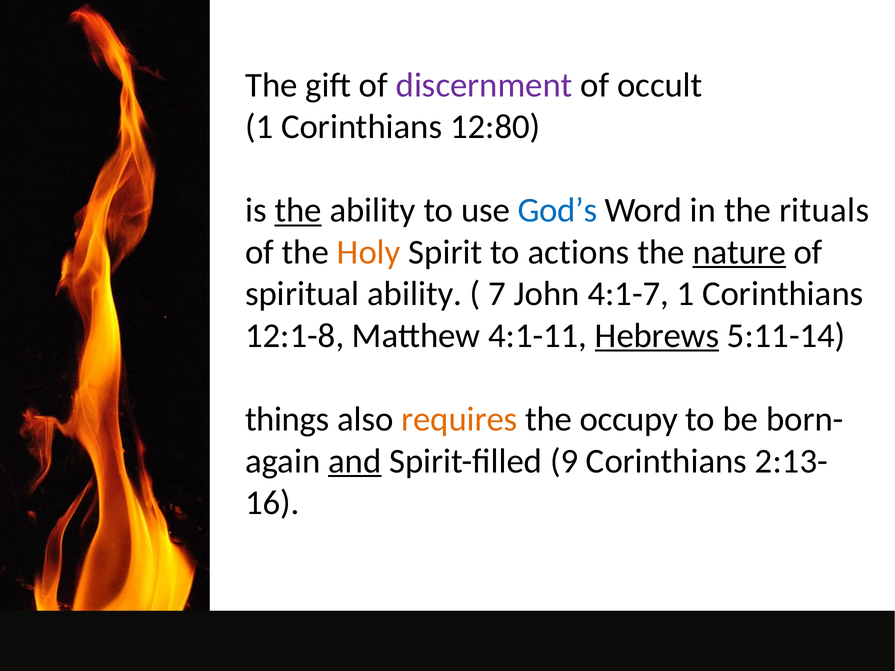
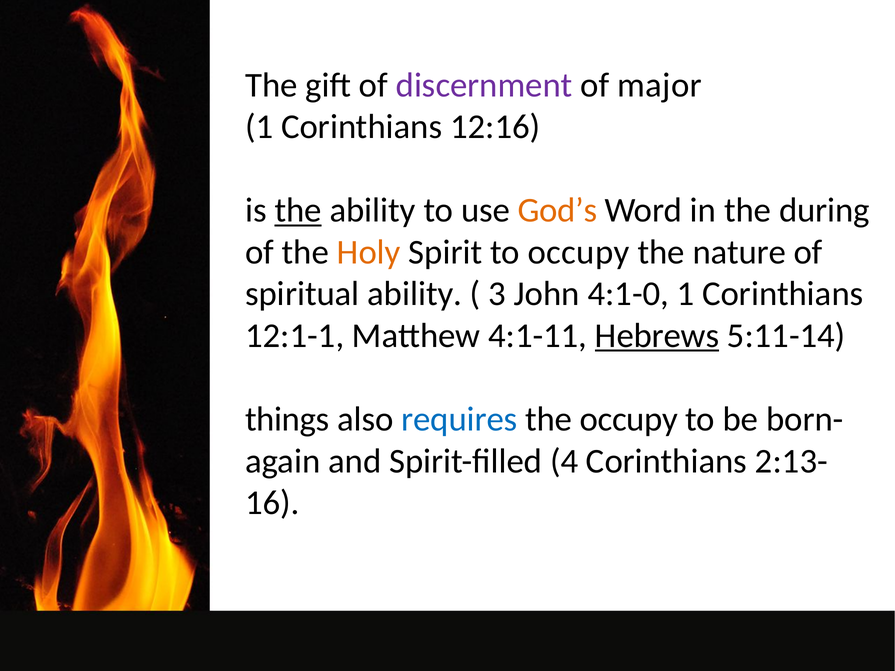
occult: occult -> major
12:80: 12:80 -> 12:16
God’s colour: blue -> orange
rituals: rituals -> during
to actions: actions -> occupy
nature underline: present -> none
7: 7 -> 3
4:1-7: 4:1-7 -> 4:1-0
12:1-8: 12:1-8 -> 12:1-1
requires colour: orange -> blue
and underline: present -> none
9: 9 -> 4
